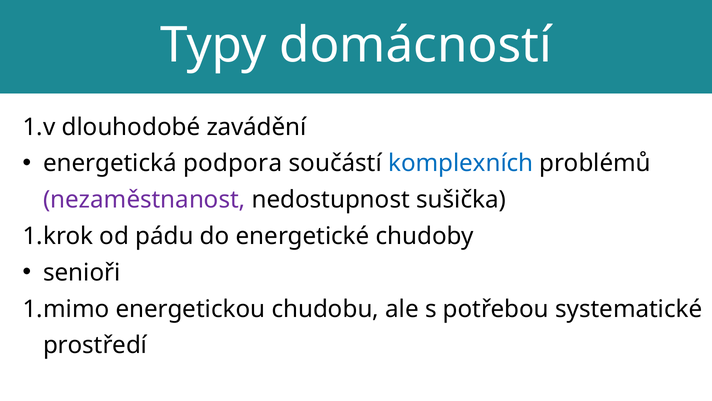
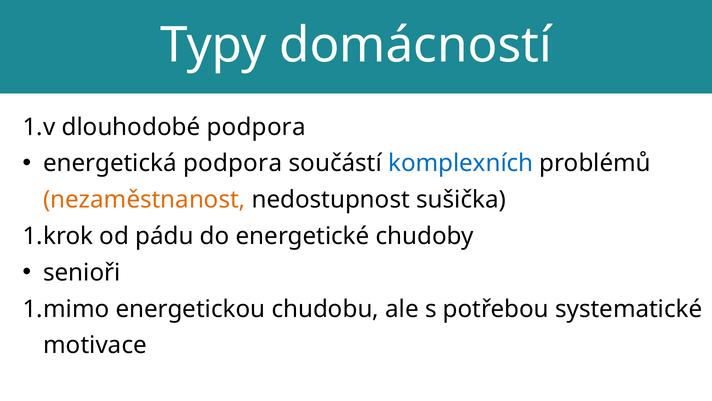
dlouhodobé zavádění: zavádění -> podpora
nezaměstnanost colour: purple -> orange
prostředí: prostředí -> motivace
